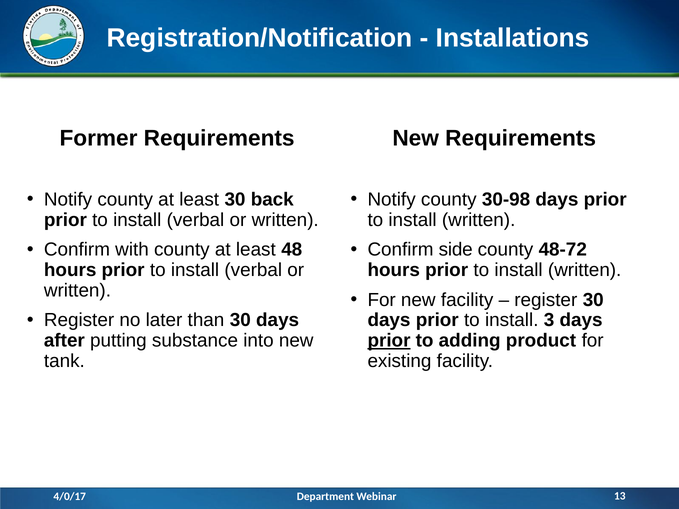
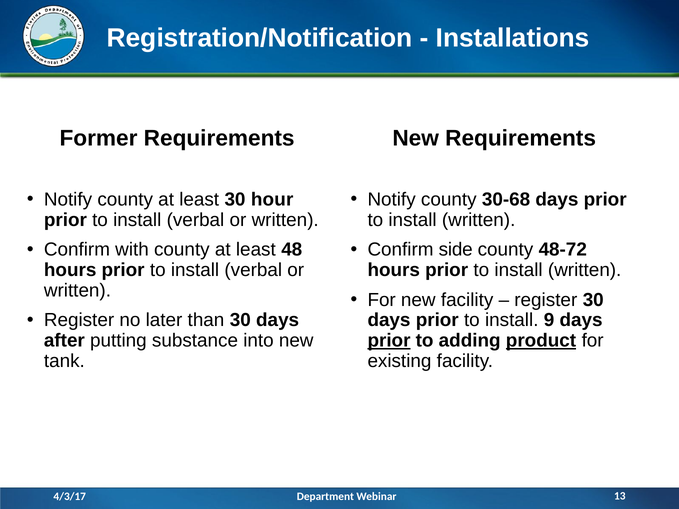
back: back -> hour
30-98: 30-98 -> 30-68
3: 3 -> 9
product underline: none -> present
4/0/17: 4/0/17 -> 4/3/17
